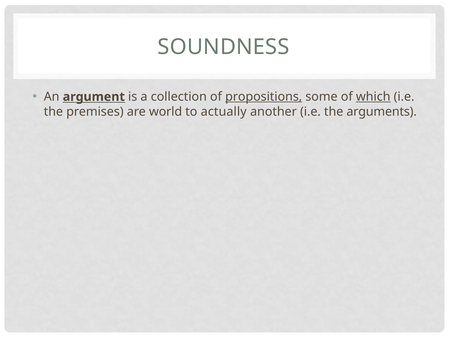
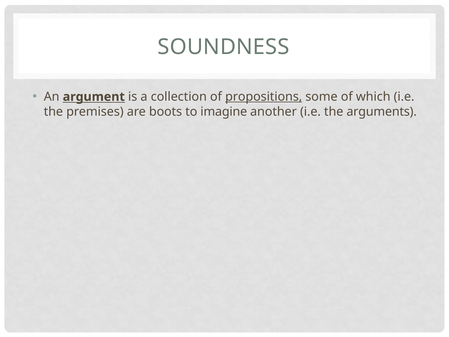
which underline: present -> none
world: world -> boots
actually: actually -> imagine
